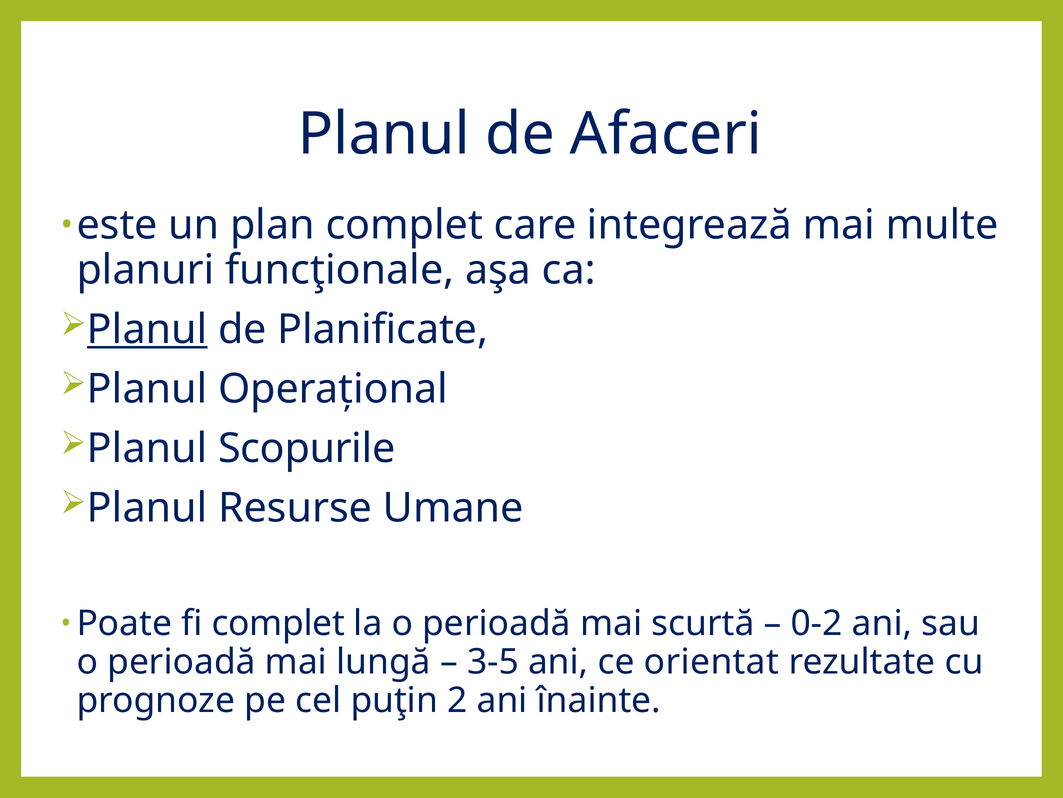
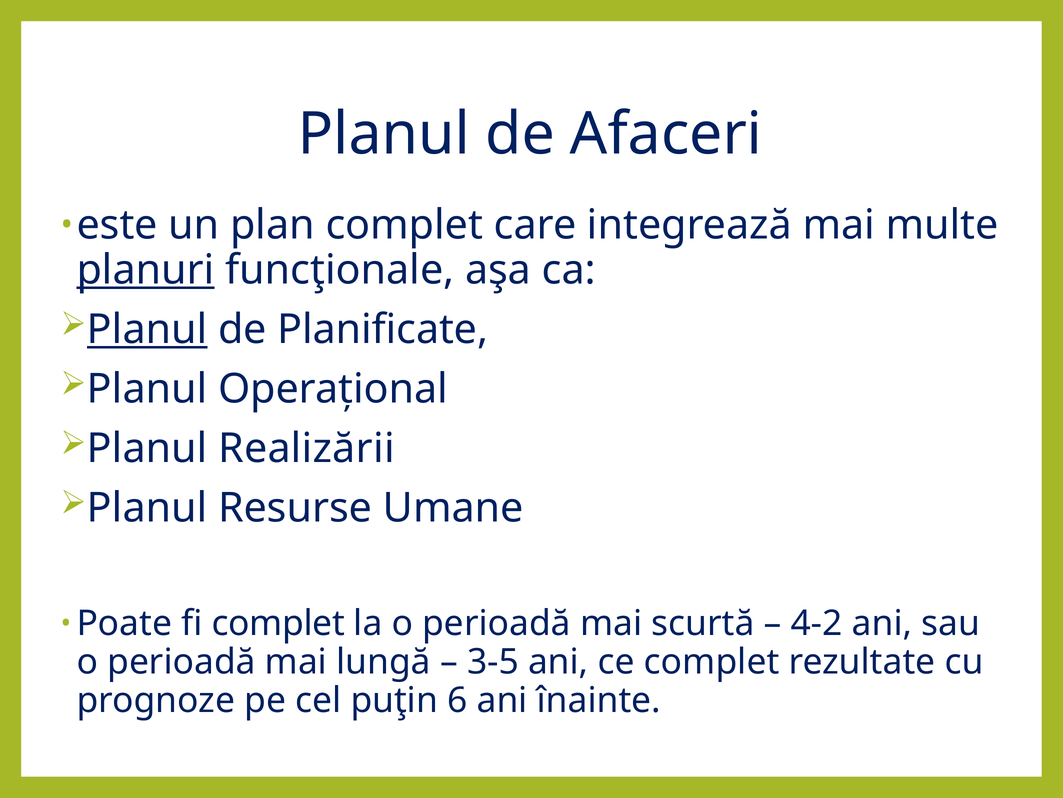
planuri underline: none -> present
Scopurile: Scopurile -> Realizării
0-2: 0-2 -> 4-2
ce orientat: orientat -> complet
2: 2 -> 6
